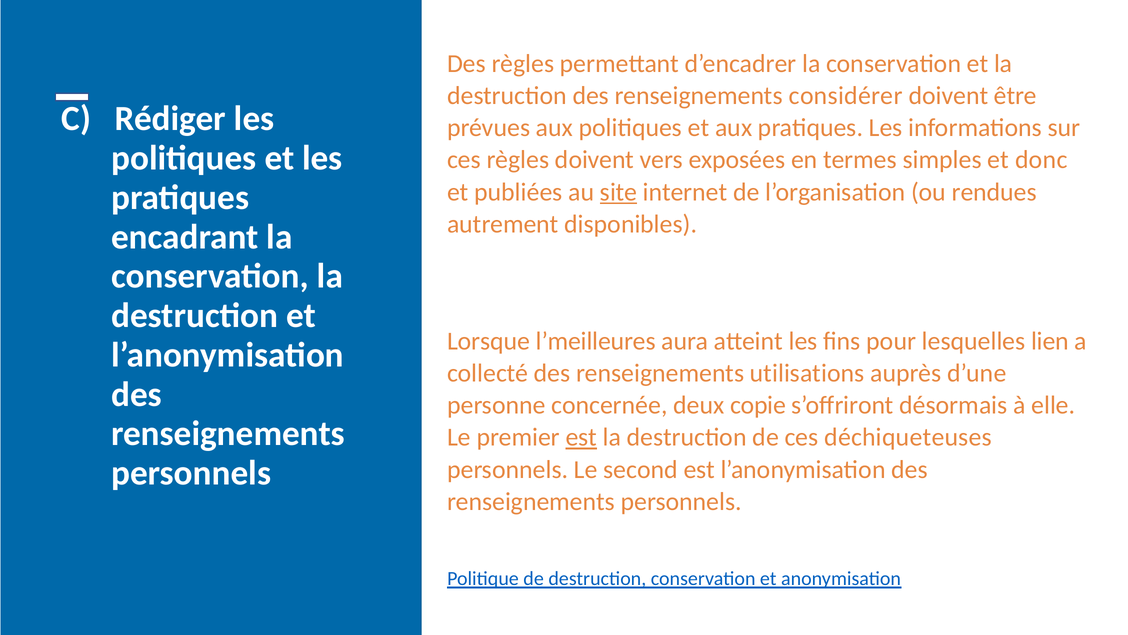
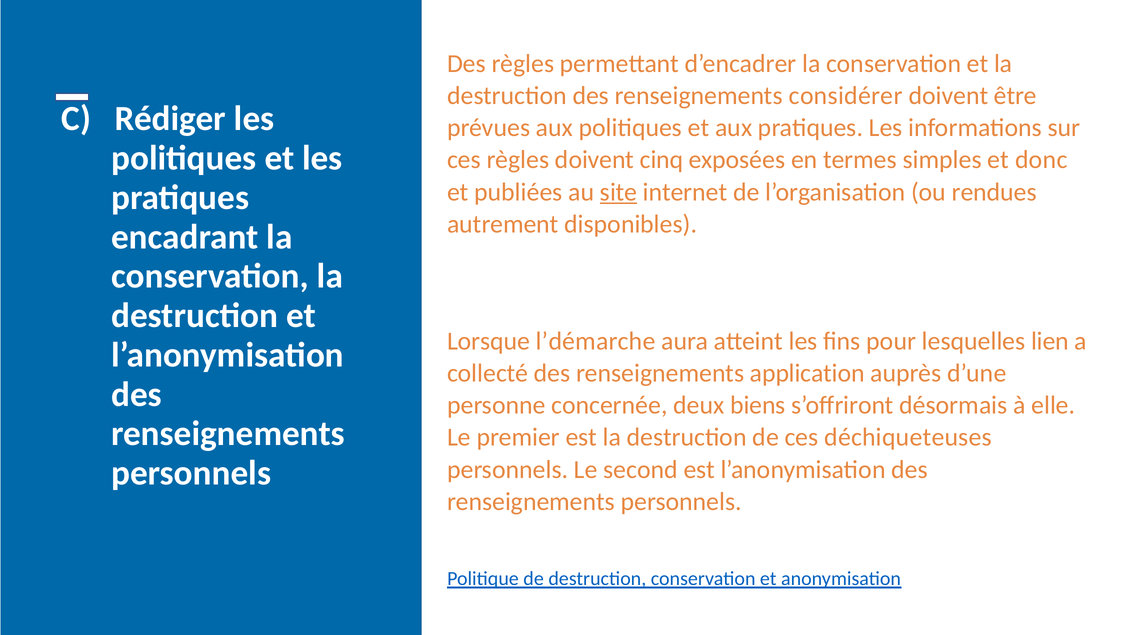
vers: vers -> cinq
l’meilleures: l’meilleures -> l’démarche
utilisations: utilisations -> application
copie: copie -> biens
est at (581, 437) underline: present -> none
